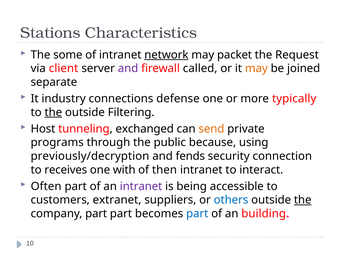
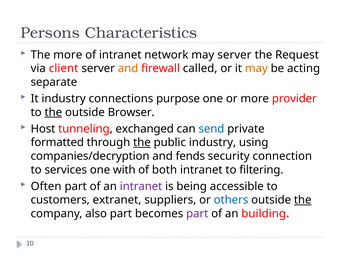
Stations: Stations -> Persons
The some: some -> more
network underline: present -> none
may packet: packet -> server
and at (128, 68) colour: purple -> orange
joined: joined -> acting
defense: defense -> purpose
typically: typically -> provider
Filtering: Filtering -> Browser
send colour: orange -> blue
programs: programs -> formatted
the at (142, 142) underline: none -> present
public because: because -> industry
previously/decryption: previously/decryption -> companies/decryption
receives: receives -> services
then: then -> both
interact: interact -> filtering
company part: part -> also
part at (197, 213) colour: blue -> purple
